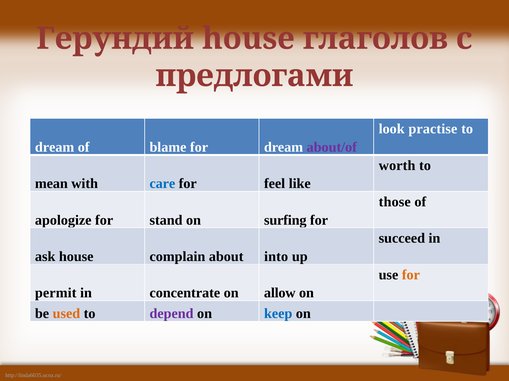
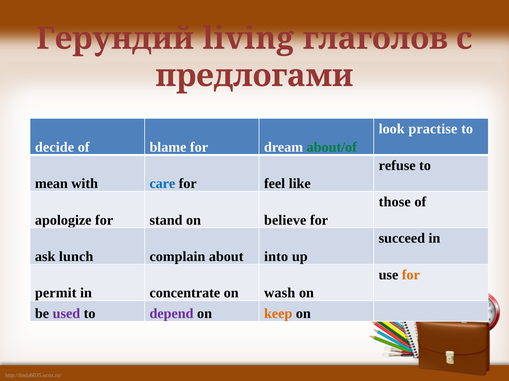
Герундий house: house -> living
dream at (55, 148): dream -> decide
about/of colour: purple -> green
worth: worth -> refuse
surfing: surfing -> believe
ask house: house -> lunch
allow: allow -> wash
used colour: orange -> purple
keep colour: blue -> orange
